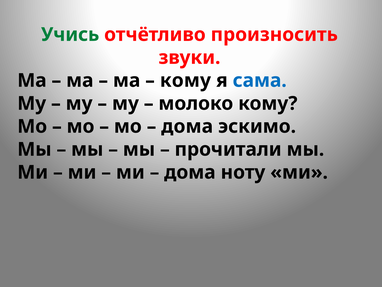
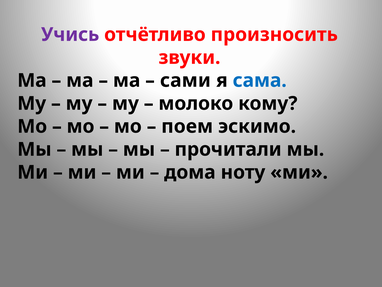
Учись colour: green -> purple
кому at (185, 80): кому -> сами
дома at (187, 126): дома -> поем
